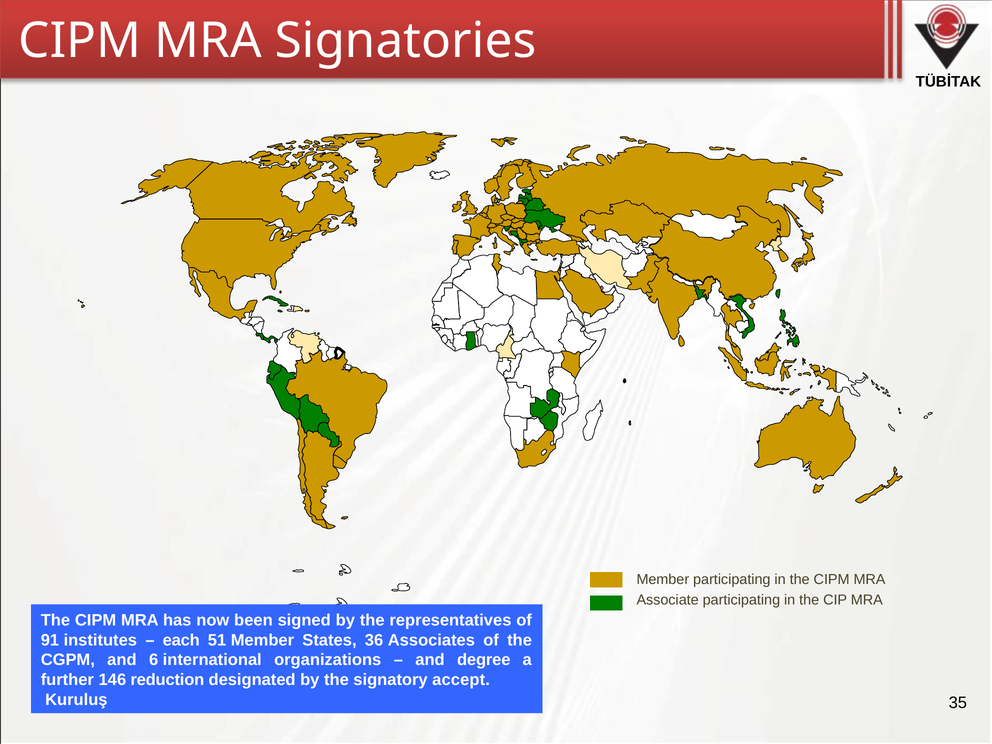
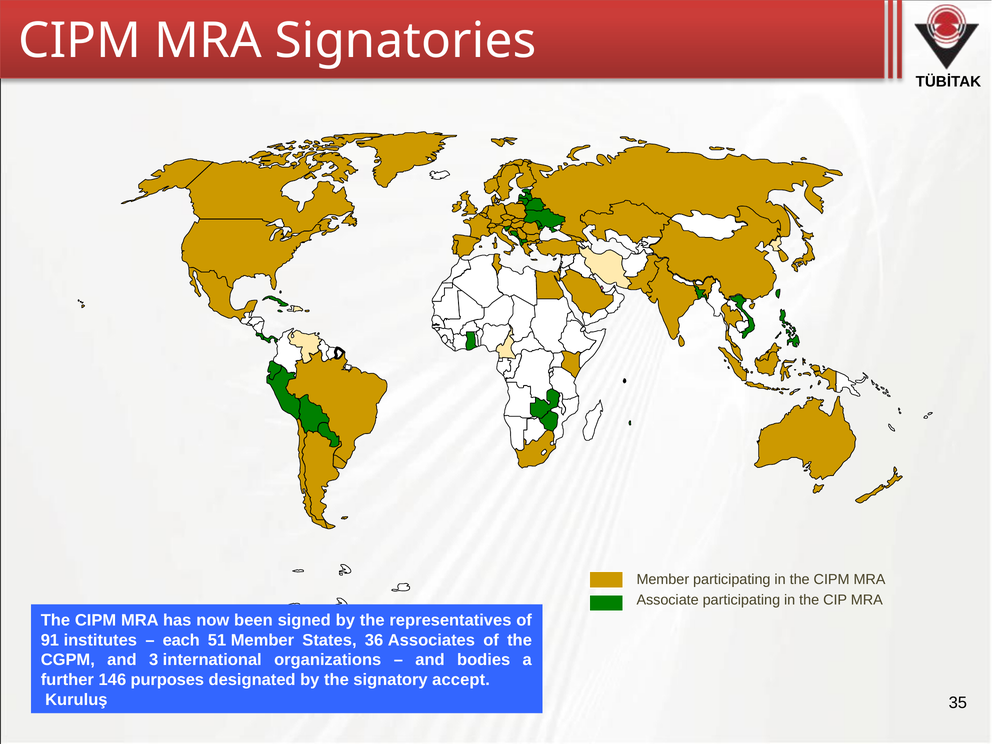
6: 6 -> 3
degree: degree -> bodies
reduction: reduction -> purposes
